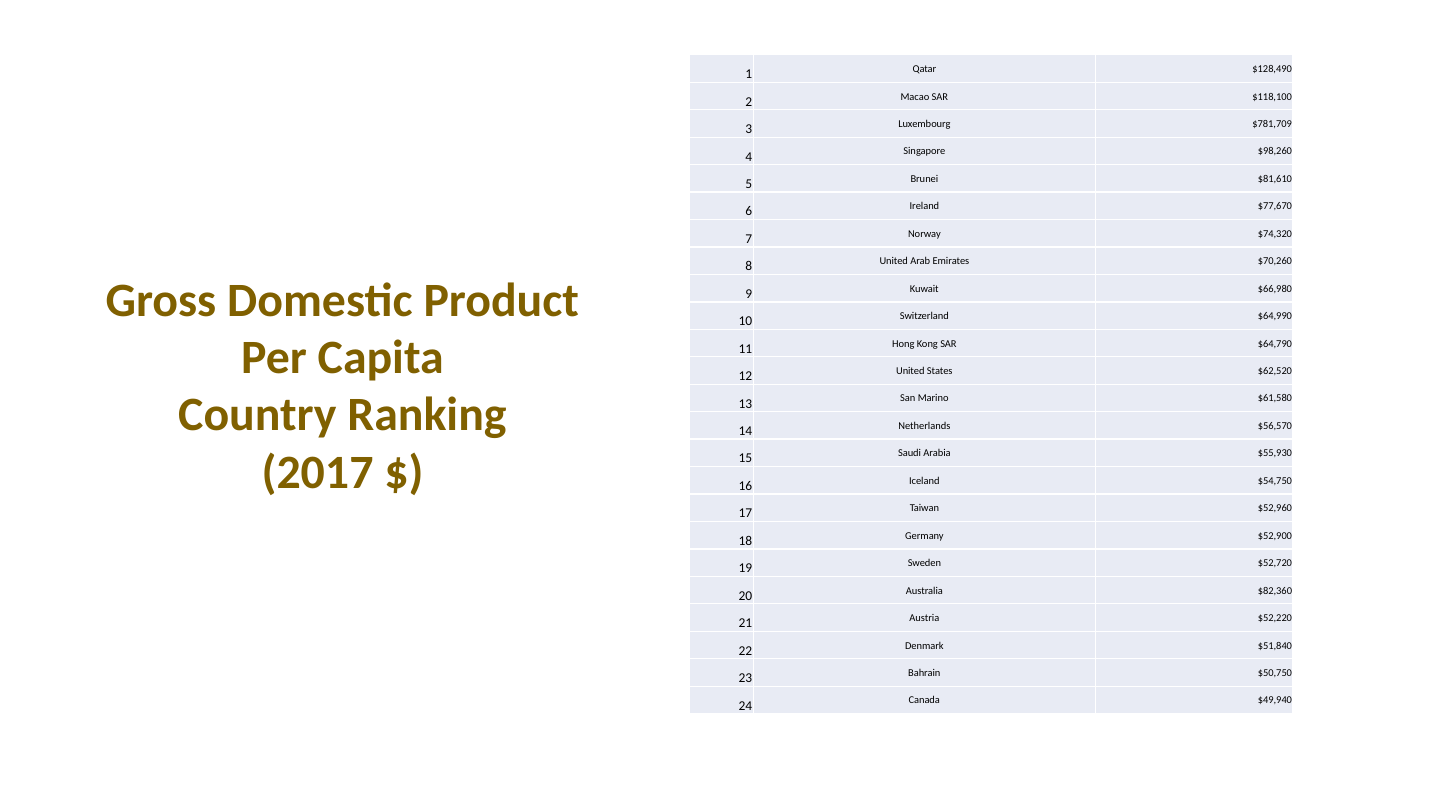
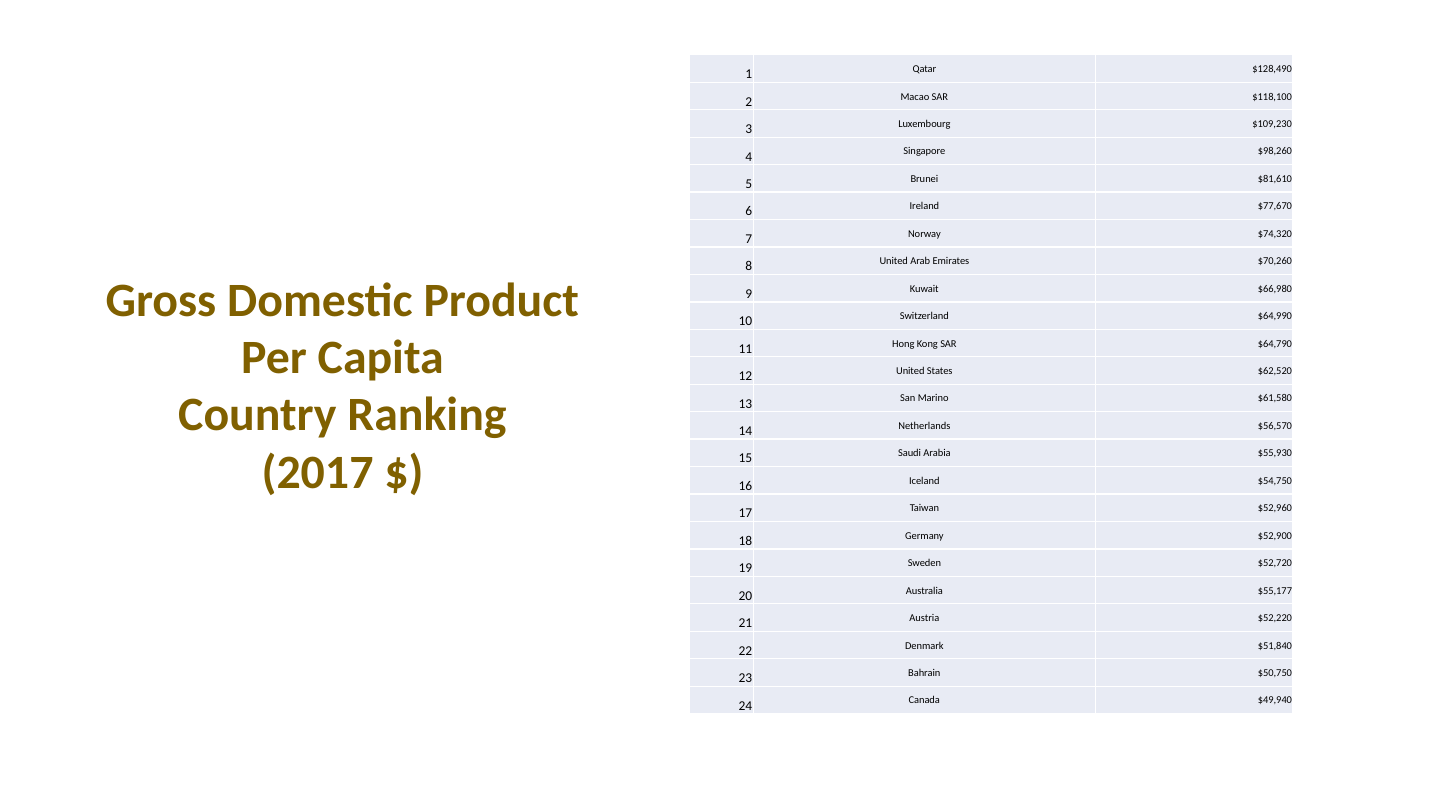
$781,709: $781,709 -> $109,230
$82,360: $82,360 -> $55,177
